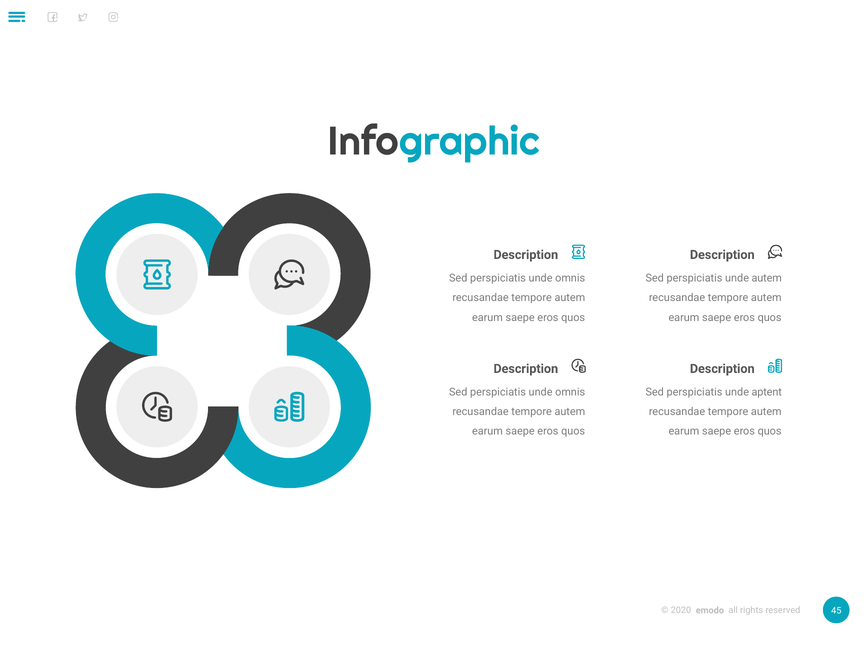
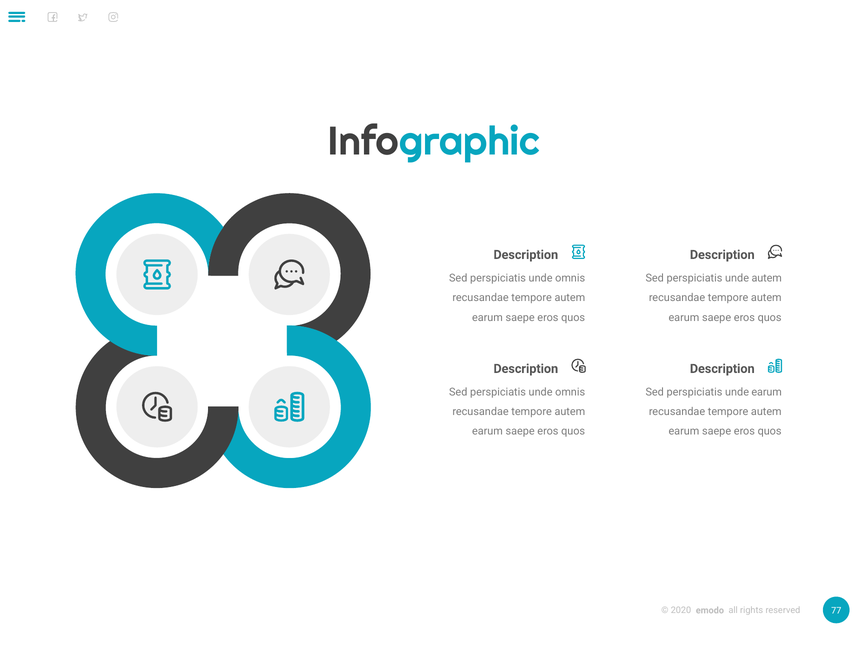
unde aptent: aptent -> earum
45: 45 -> 77
